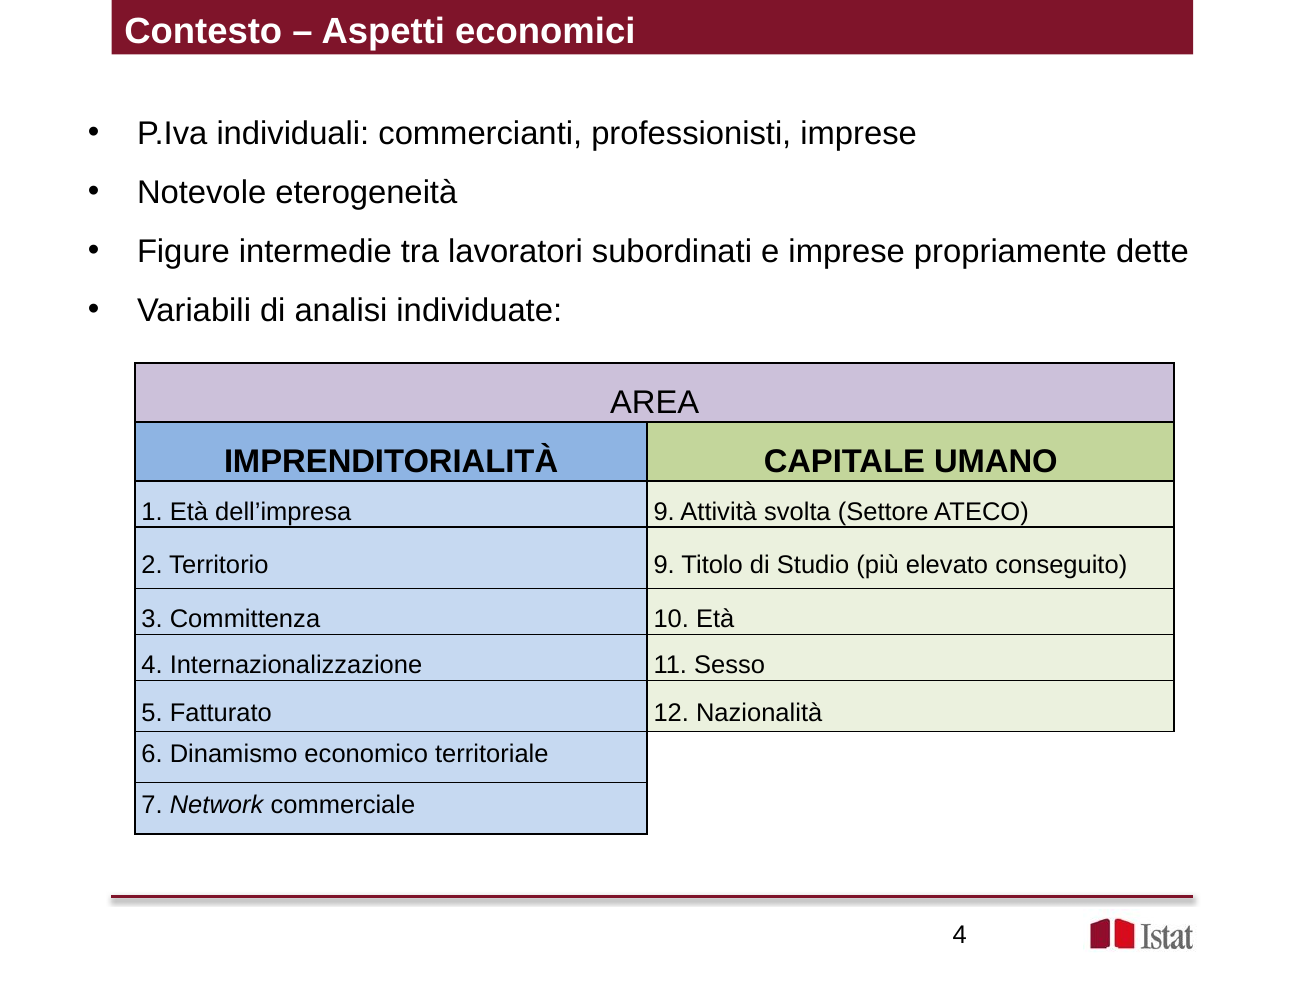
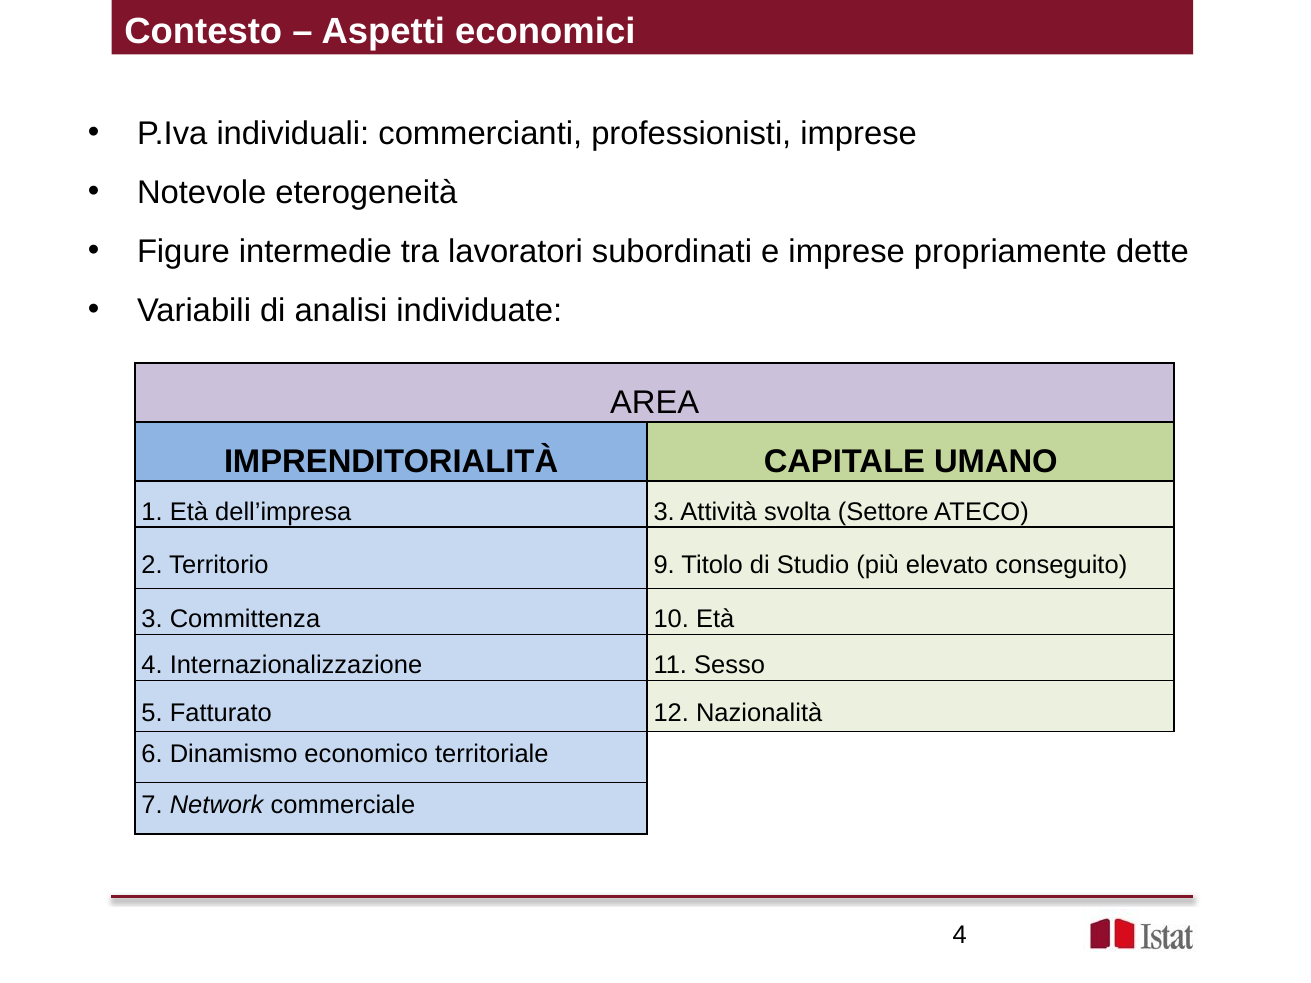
dell’impresa 9: 9 -> 3
